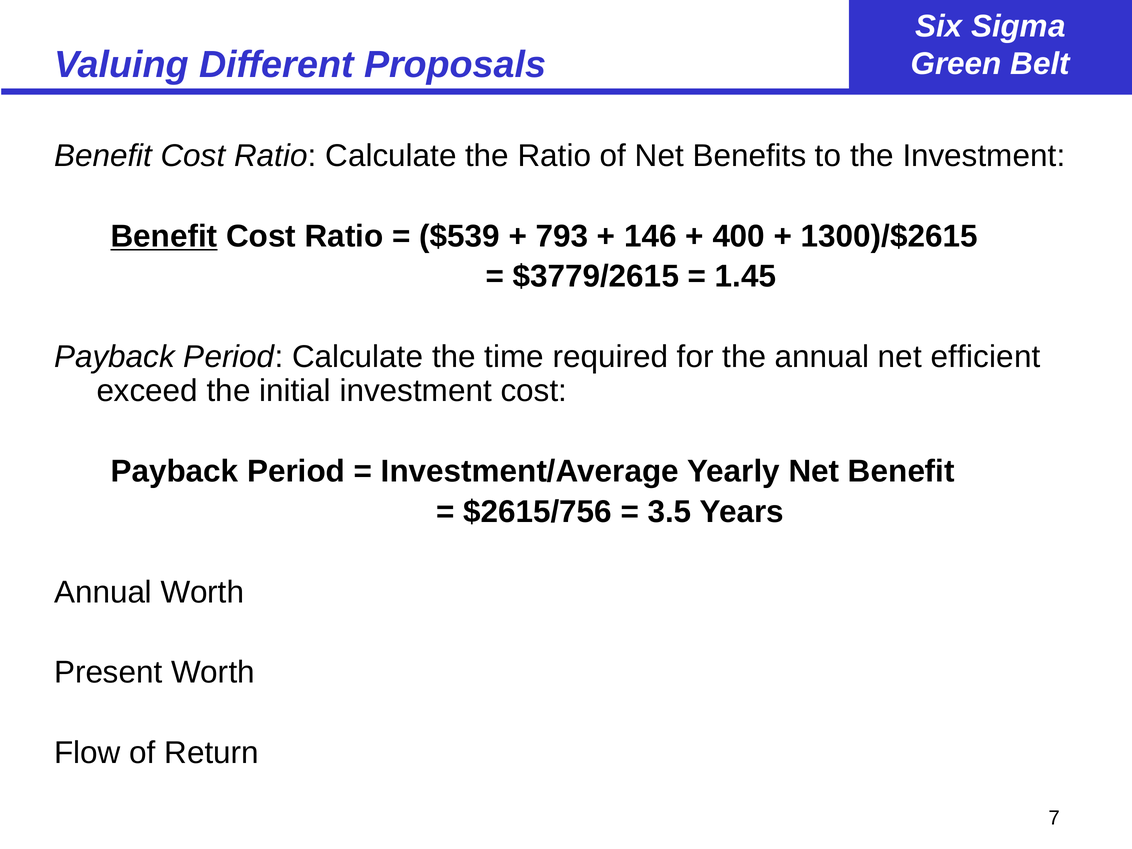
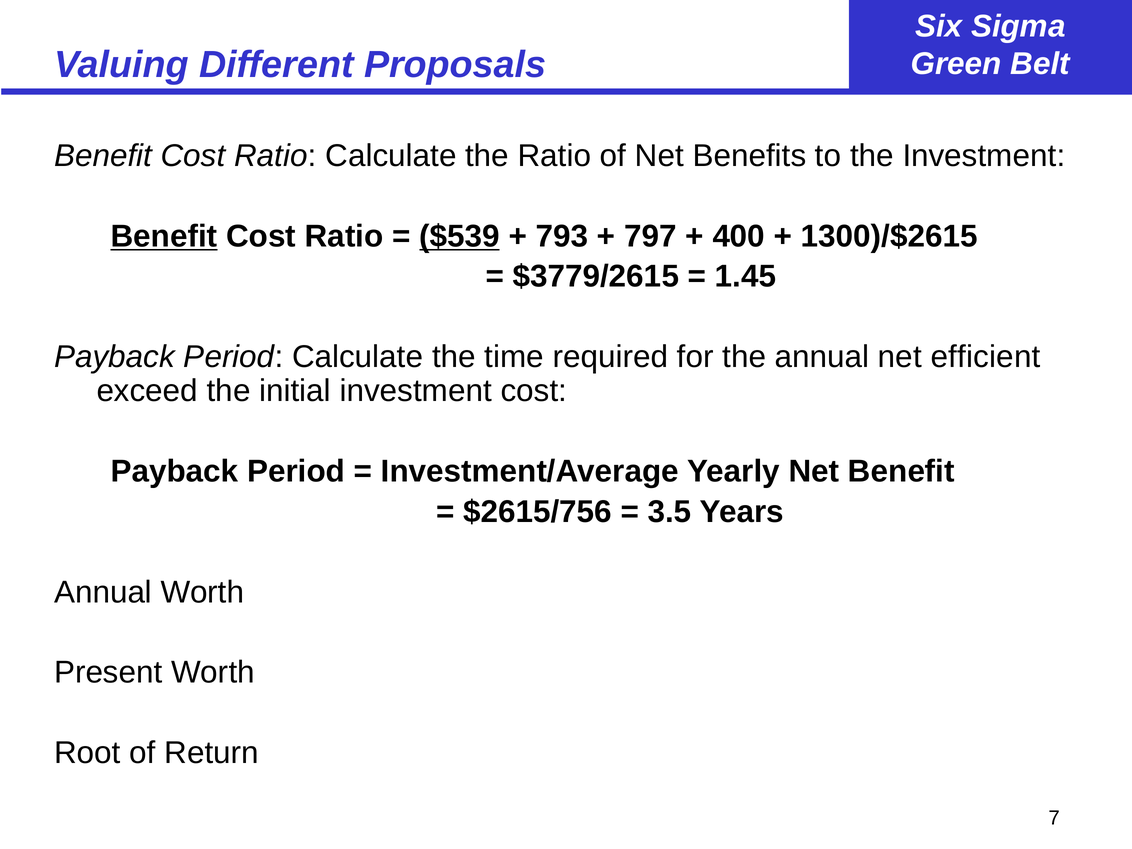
$539 underline: none -> present
146: 146 -> 797
Flow: Flow -> Root
